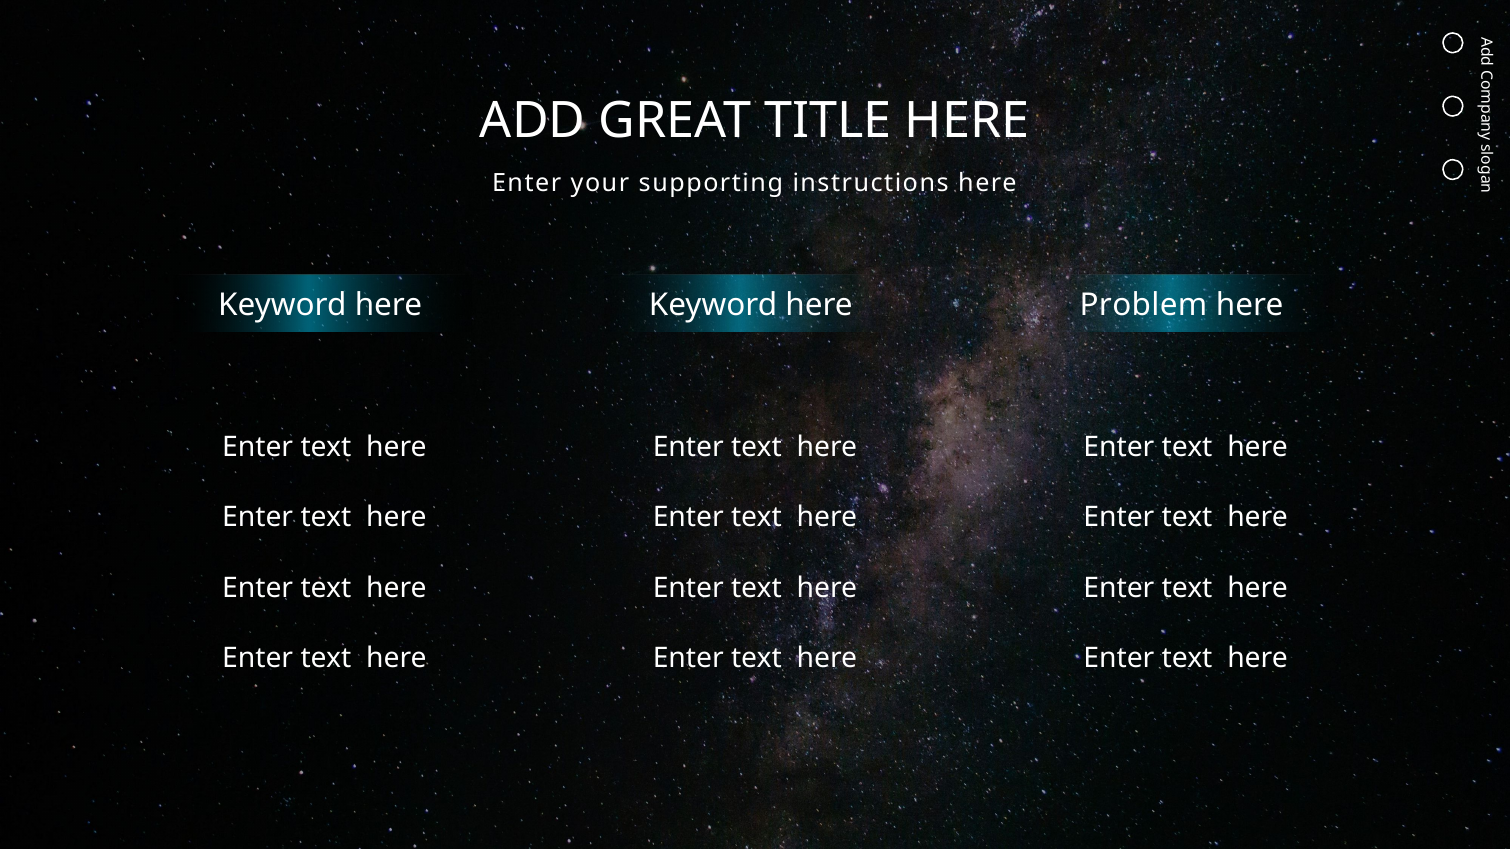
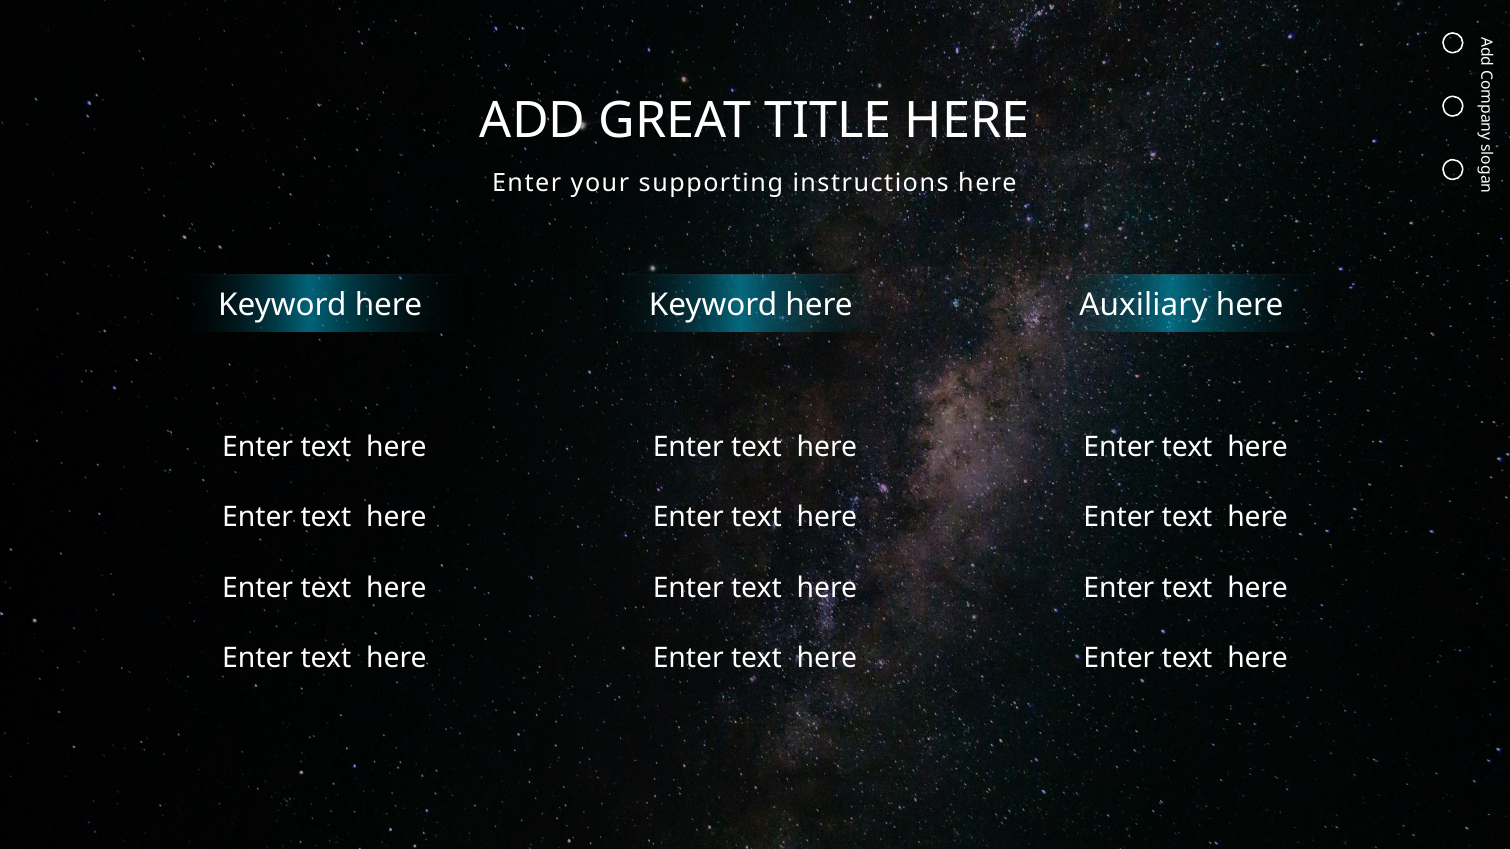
Problem: Problem -> Auxiliary
